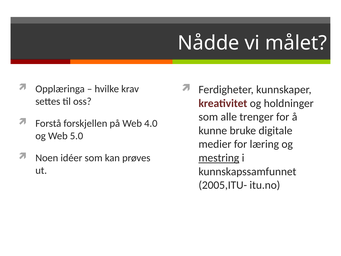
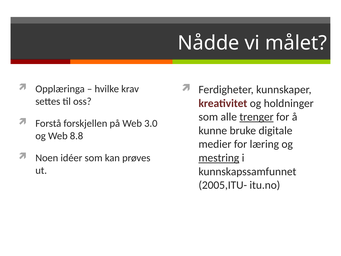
trenger underline: none -> present
4.0: 4.0 -> 3.0
5.0: 5.0 -> 8.8
